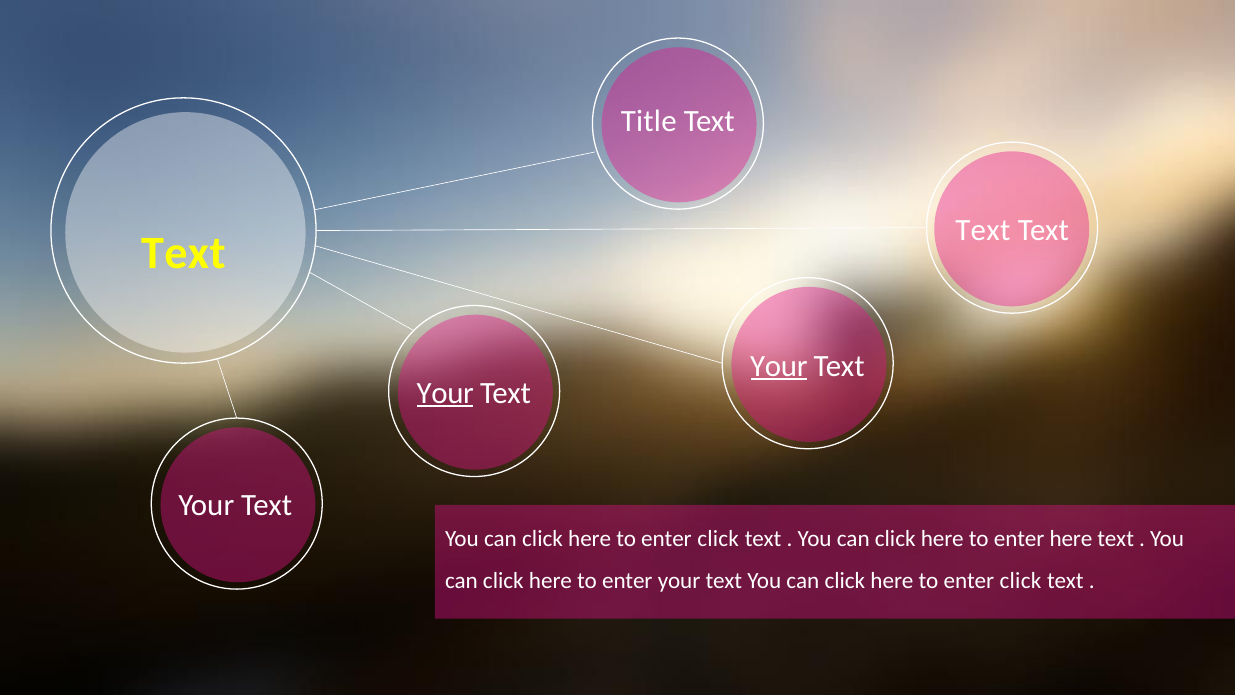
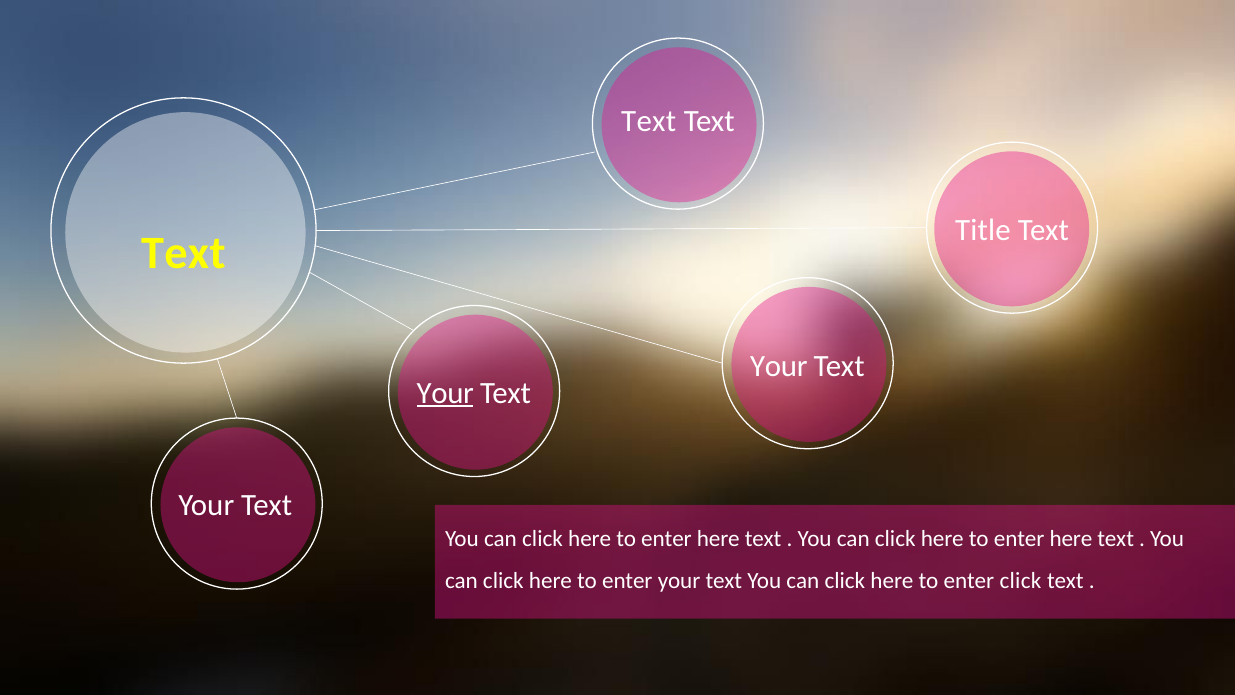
Title at (649, 121): Title -> Text
Text at (983, 231): Text -> Title
Your at (779, 366) underline: present -> none
click at (718, 538): click -> here
